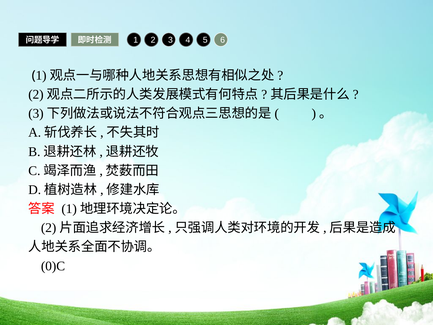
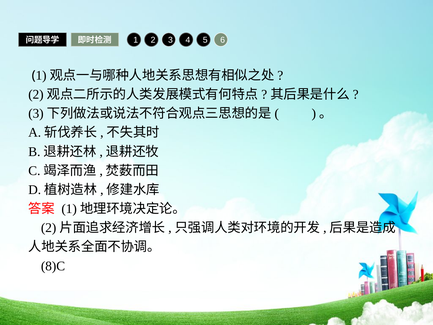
0)C: 0)C -> 8)C
